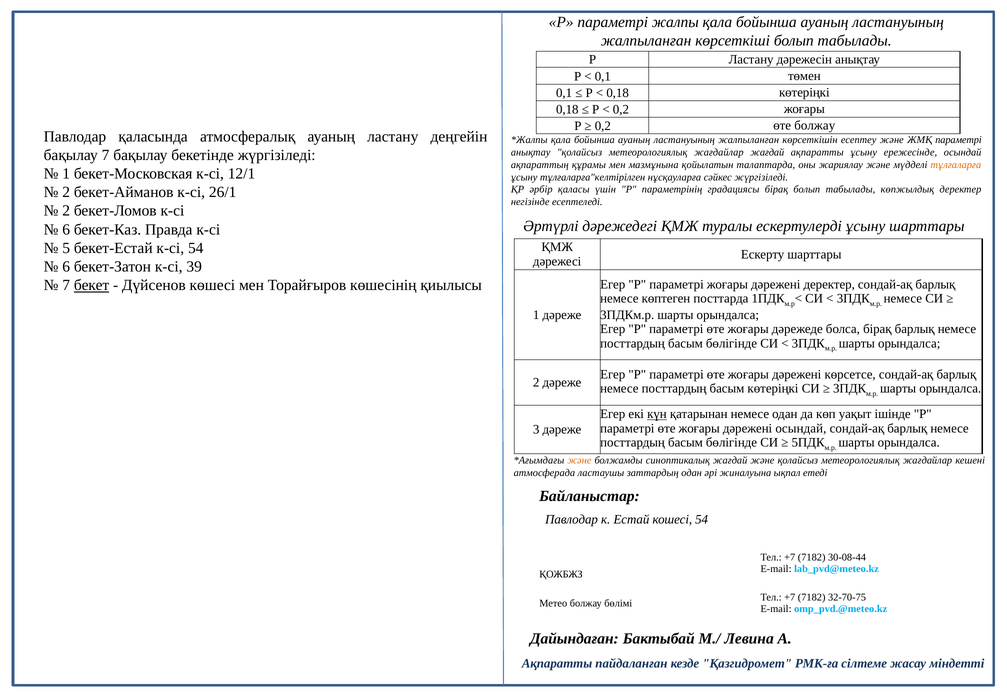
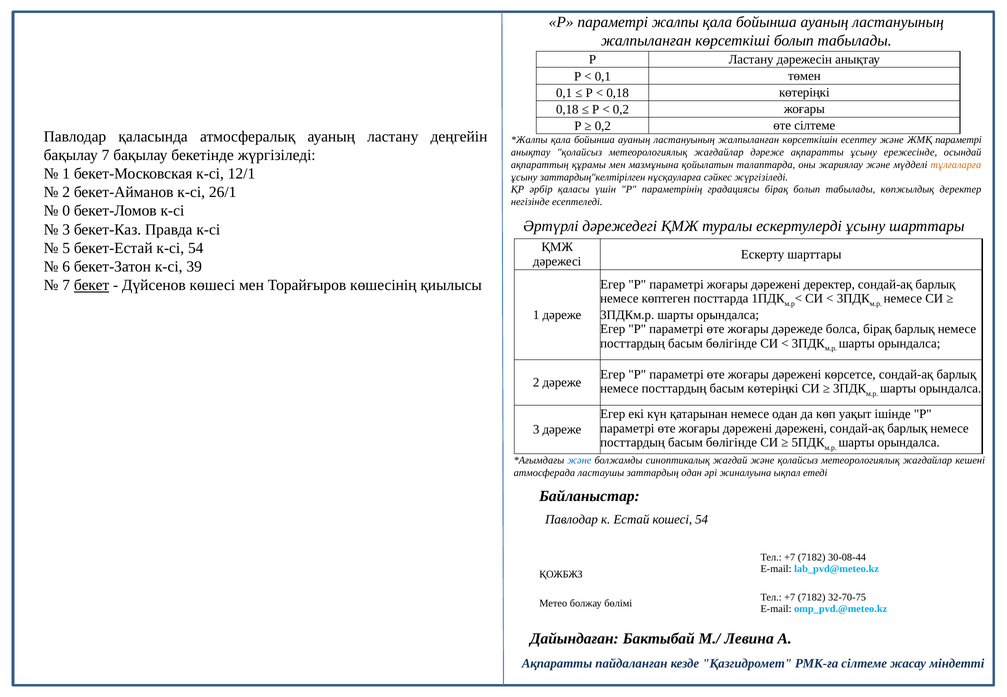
өте болжау: болжау -> сілтеме
жағдайлар жағдай: жағдай -> дәреже
тұлғаларға"келтірілген: тұлғаларға"келтірілген -> заттардың"келтірілген
2 at (66, 211): 2 -> 0
6 at (66, 230): 6 -> 3
күн underline: present -> none
дәрежені осындай: осындай -> дәрежені
және at (579, 461) colour: orange -> blue
